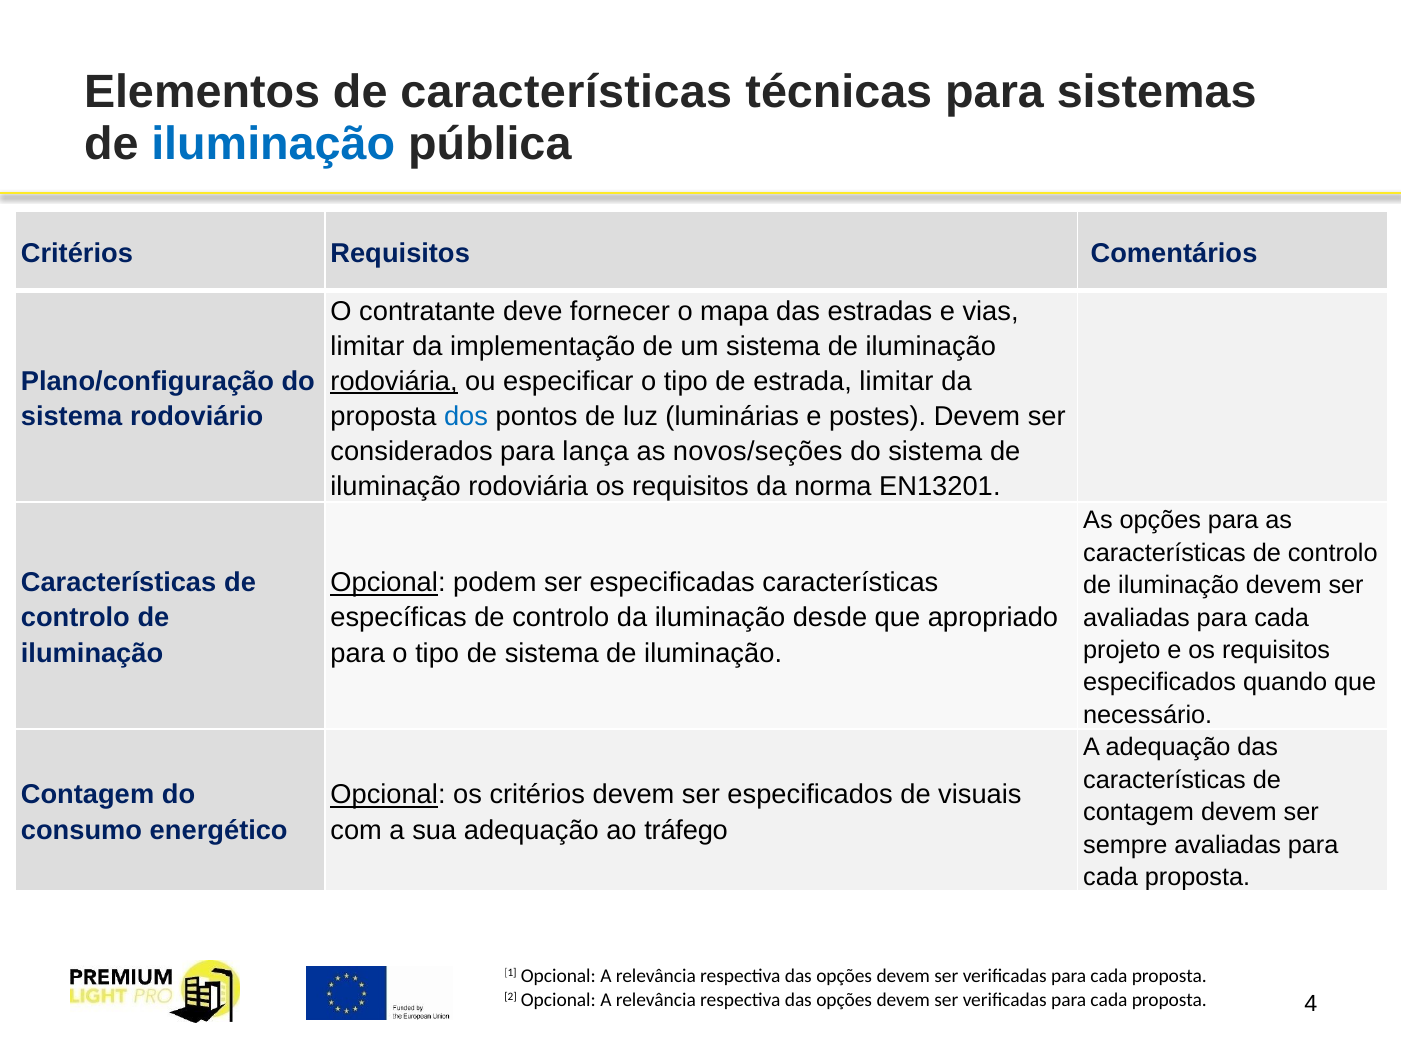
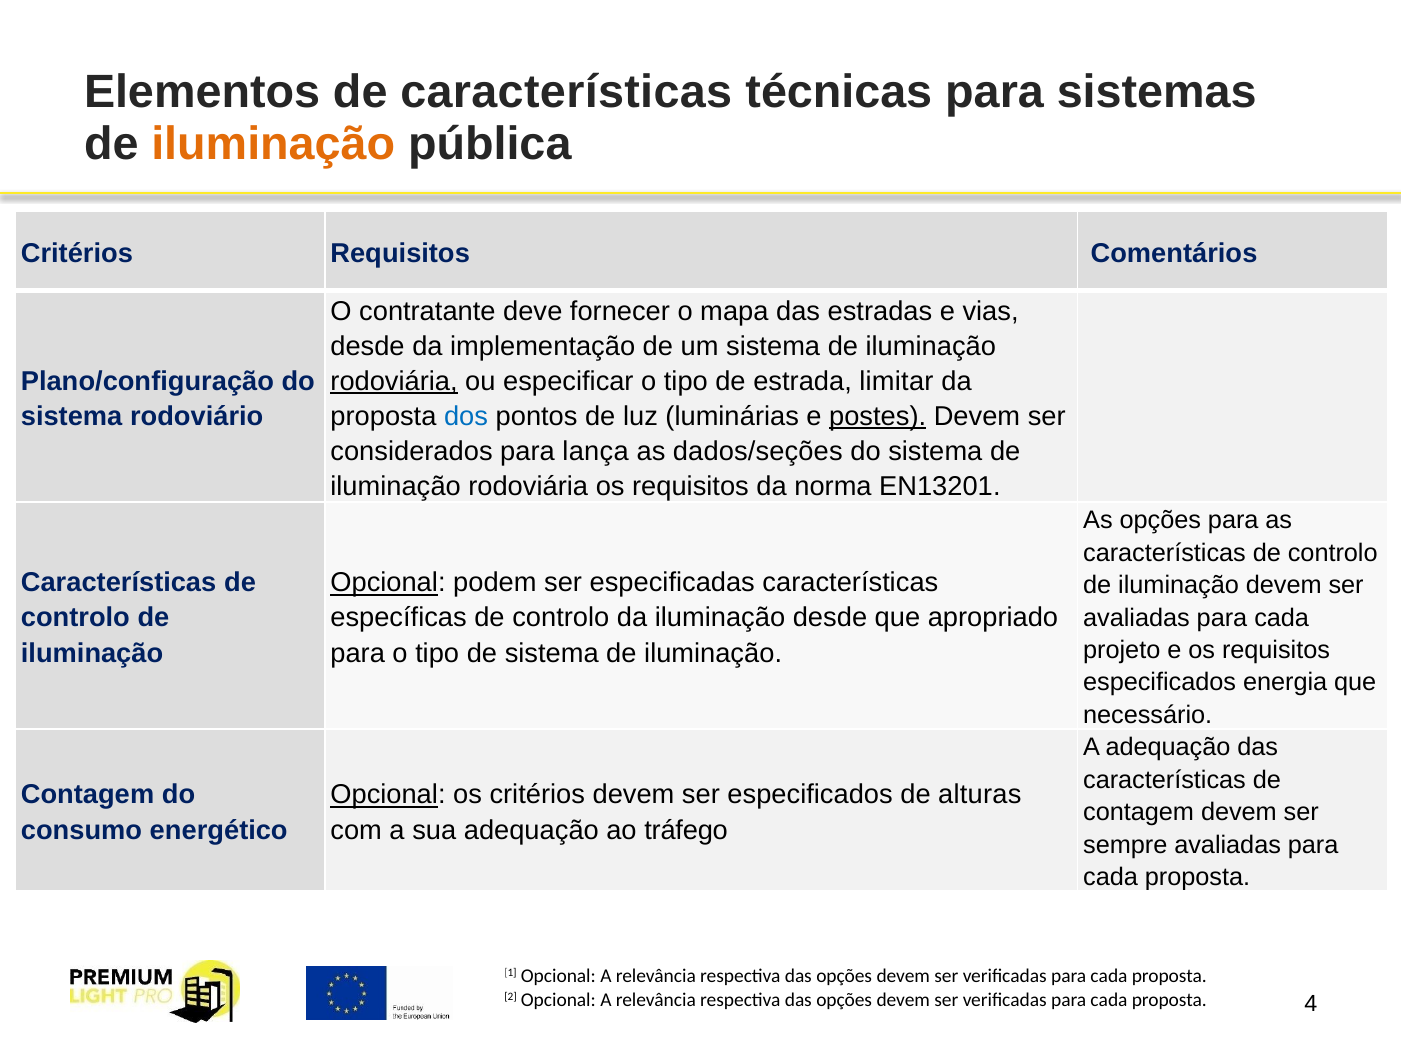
iluminação at (273, 144) colour: blue -> orange
limitar at (367, 346): limitar -> desde
postes underline: none -> present
novos/seções: novos/seções -> dados/seções
quando: quando -> energia
visuais: visuais -> alturas
